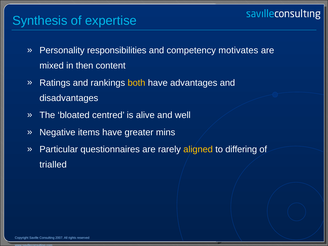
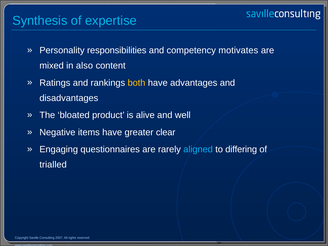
then: then -> also
centred: centred -> product
mins: mins -> clear
Particular: Particular -> Engaging
aligned colour: yellow -> light blue
